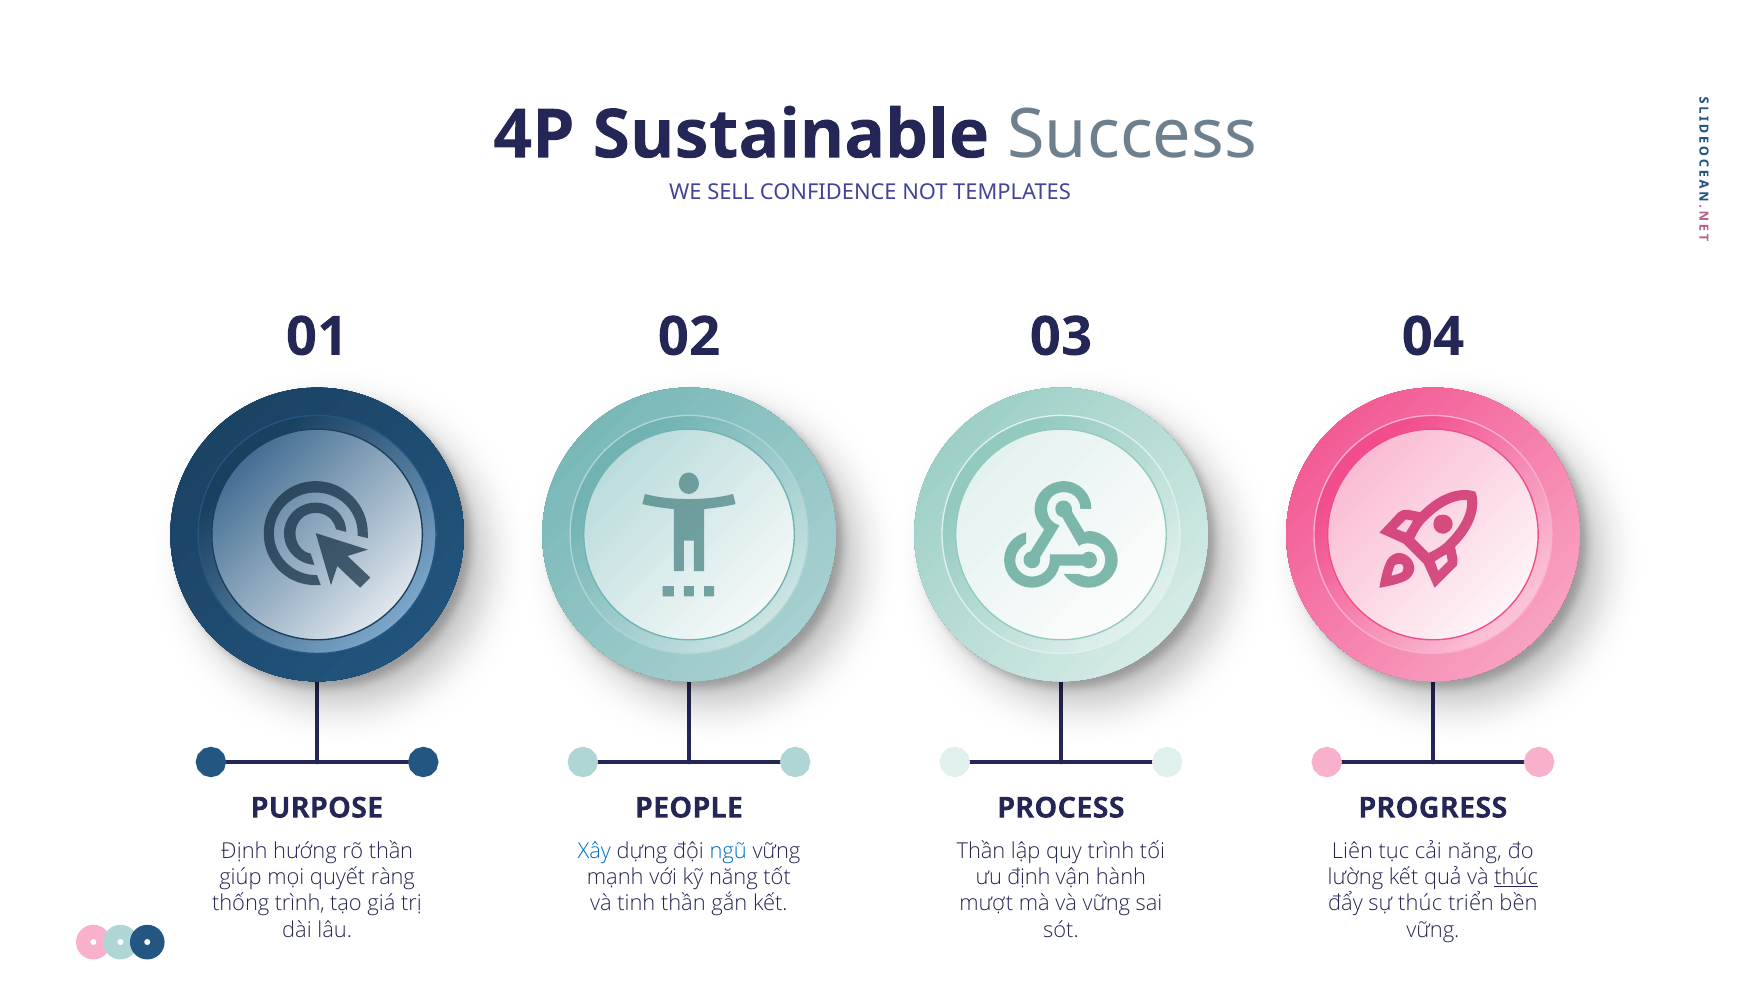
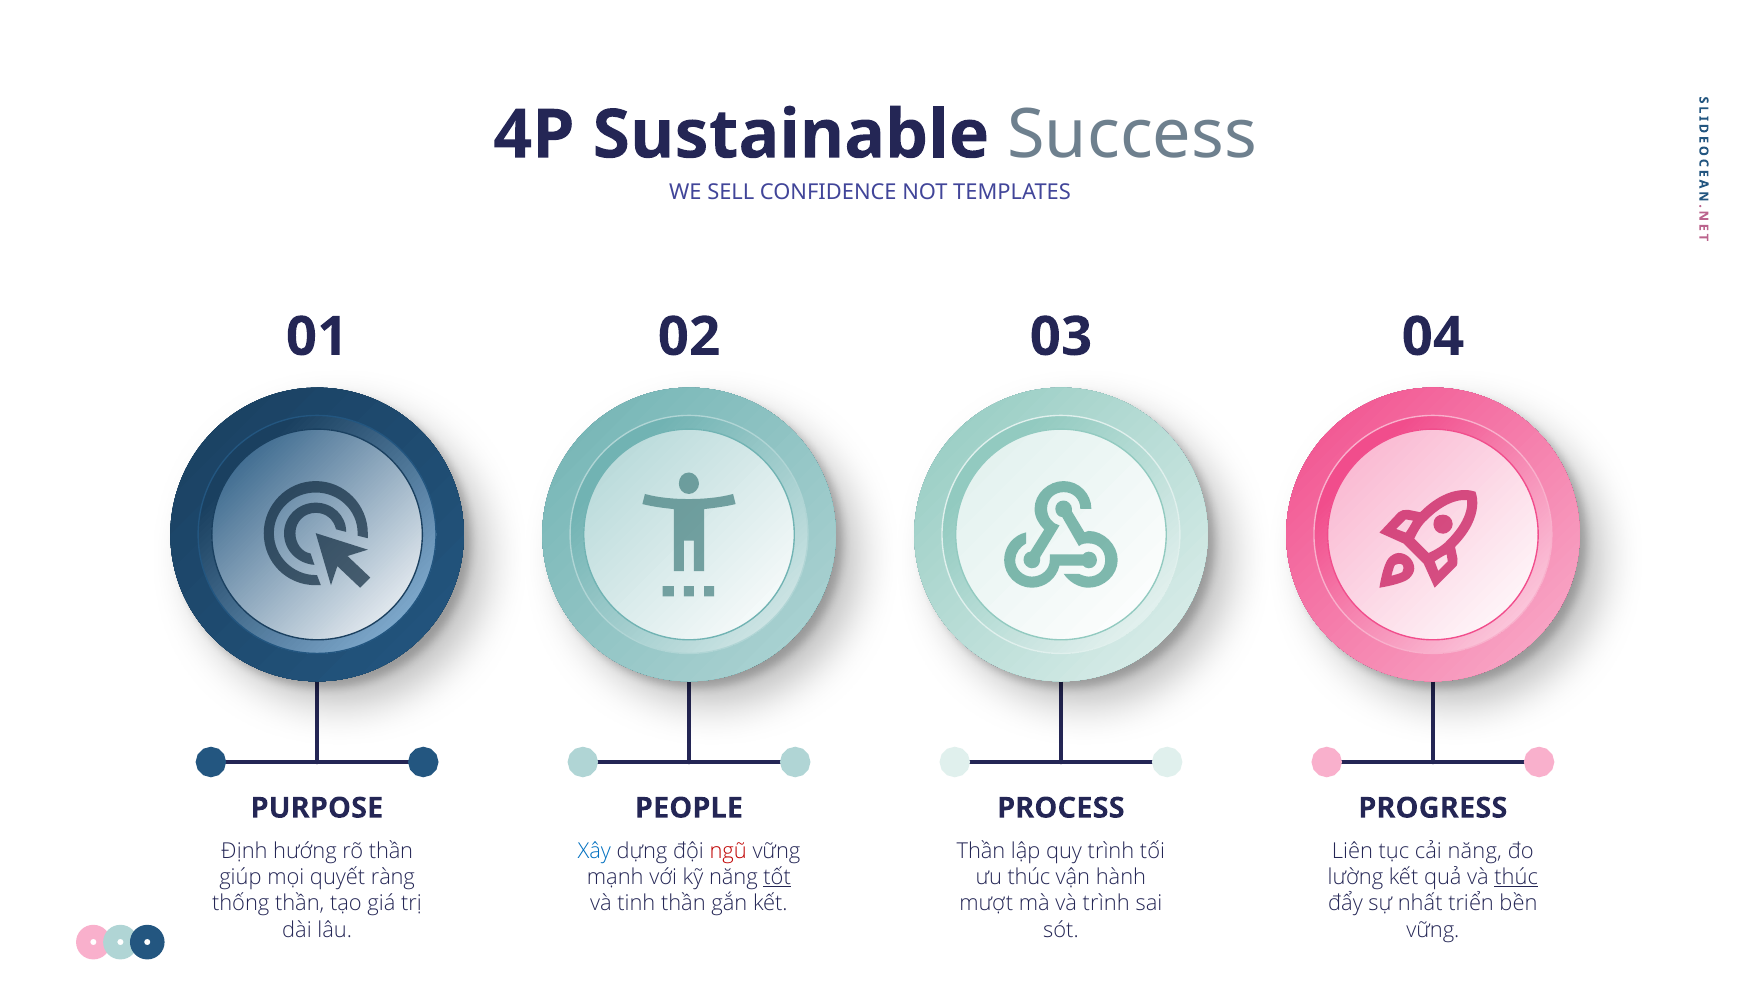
ngũ colour: blue -> red
tốt underline: none -> present
ưu định: định -> thúc
thống trình: trình -> thần
và vững: vững -> trình
sự thúc: thúc -> nhất
